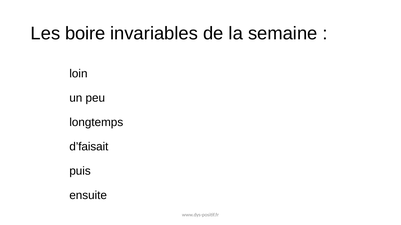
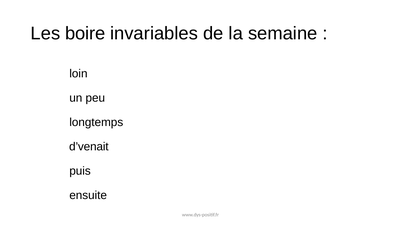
d’faisait: d’faisait -> d’venait
